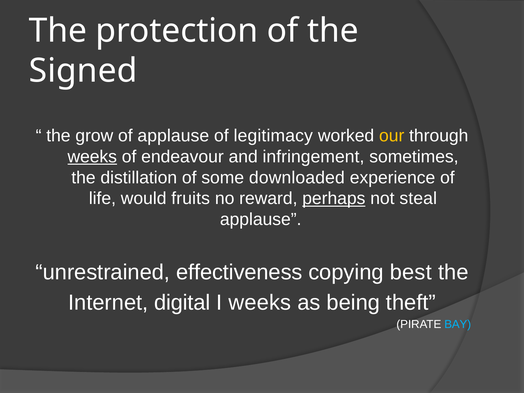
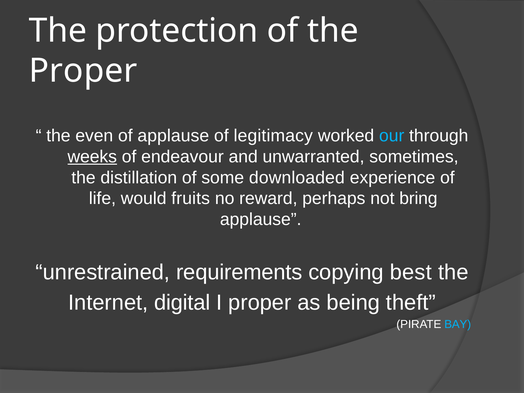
Signed at (83, 71): Signed -> Proper
grow: grow -> even
our colour: yellow -> light blue
infringement: infringement -> unwarranted
perhaps underline: present -> none
steal: steal -> bring
effectiveness: effectiveness -> requirements
I weeks: weeks -> proper
